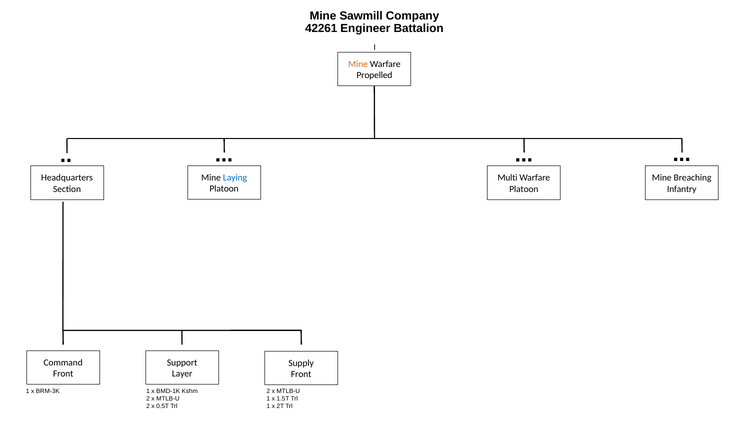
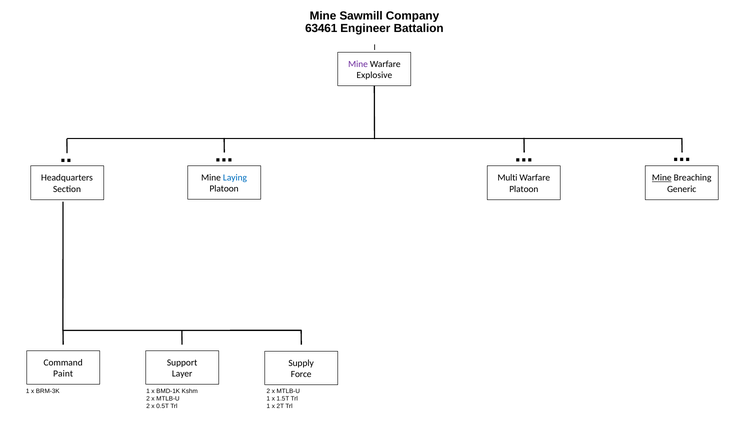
42261: 42261 -> 63461
Mine at (358, 64) colour: orange -> purple
Propelled: Propelled -> Explosive
Mine at (662, 178) underline: none -> present
Infantry: Infantry -> Generic
Front at (63, 374): Front -> Paint
Front at (301, 374): Front -> Force
